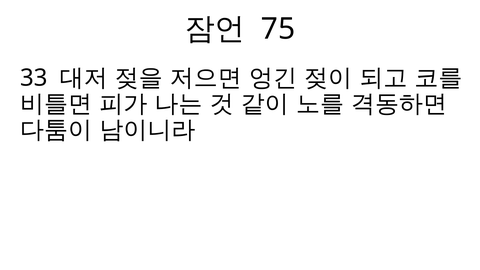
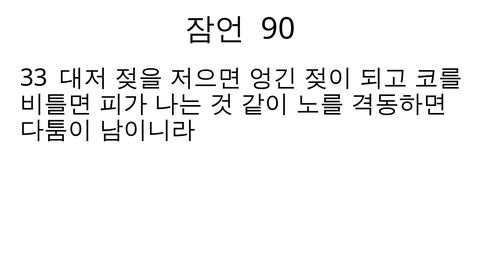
75: 75 -> 90
